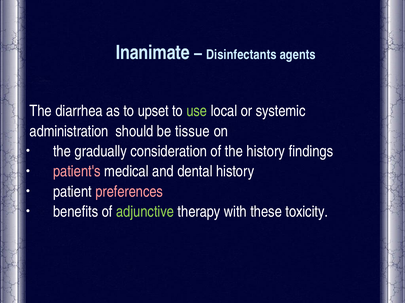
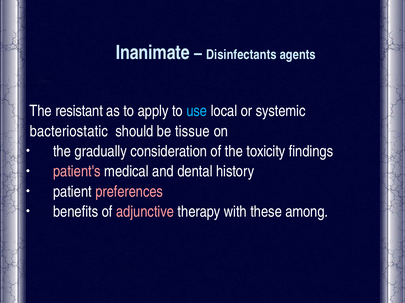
diarrhea: diarrhea -> resistant
upset: upset -> apply
use colour: light green -> light blue
administration: administration -> bacteriostatic
the history: history -> toxicity
adjunctive colour: light green -> pink
toxicity: toxicity -> among
